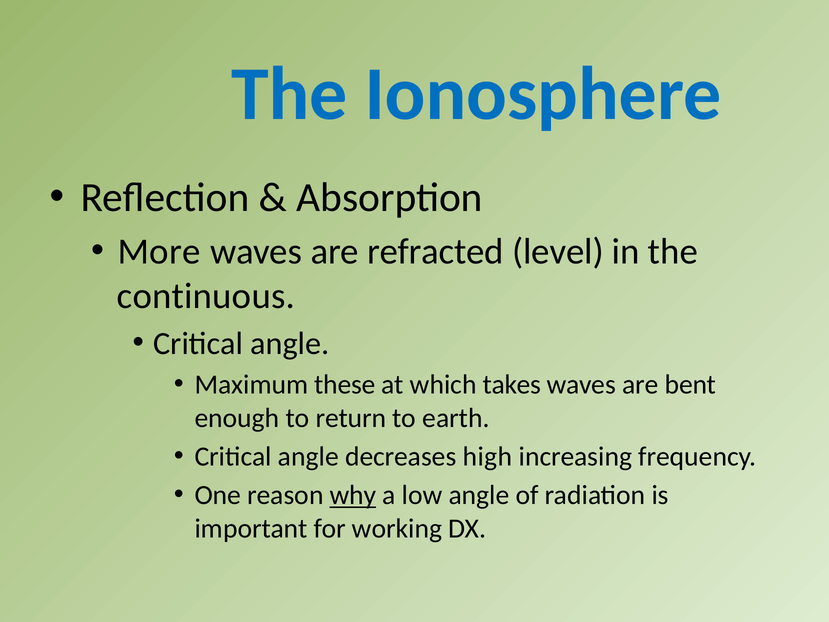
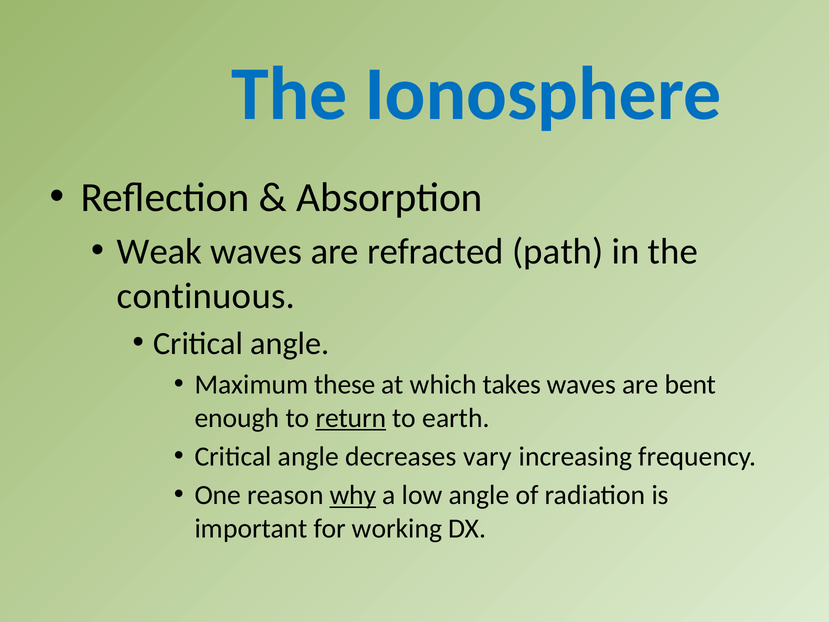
More: More -> Weak
level: level -> path
return underline: none -> present
high: high -> vary
